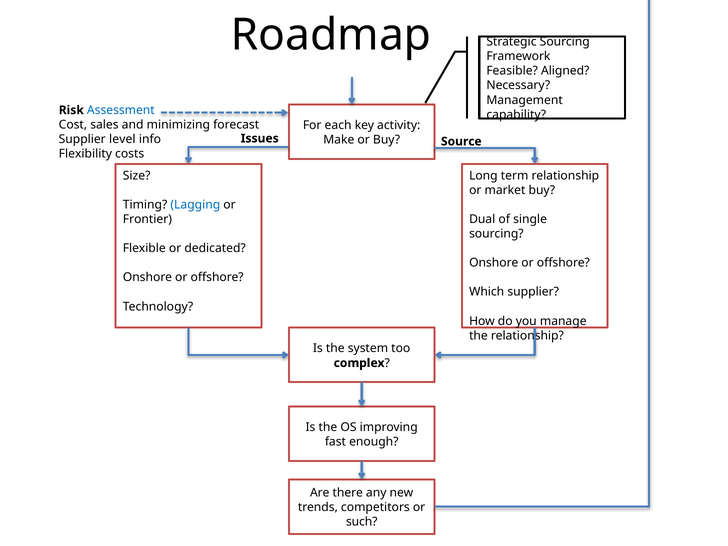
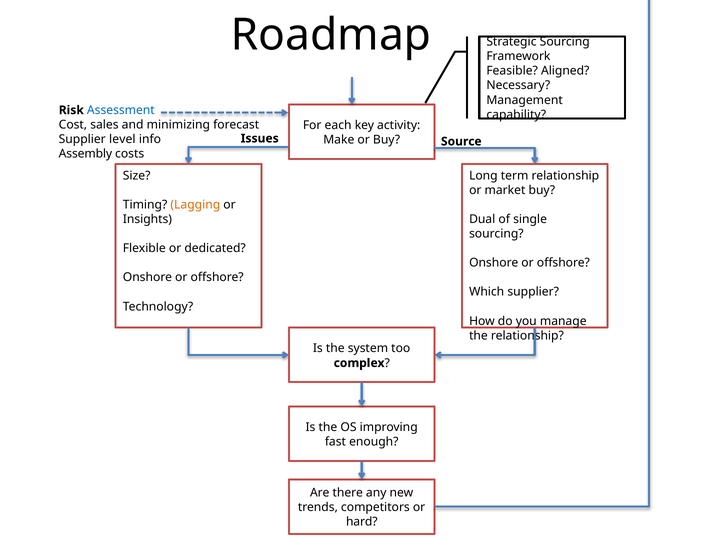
Flexibility: Flexibility -> Assembly
Lagging colour: blue -> orange
Frontier: Frontier -> Insights
such: such -> hard
